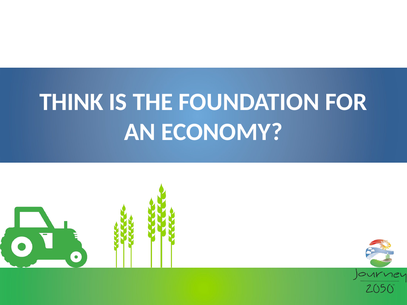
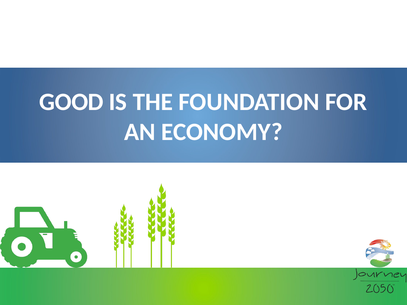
THINK: THINK -> GOOD
